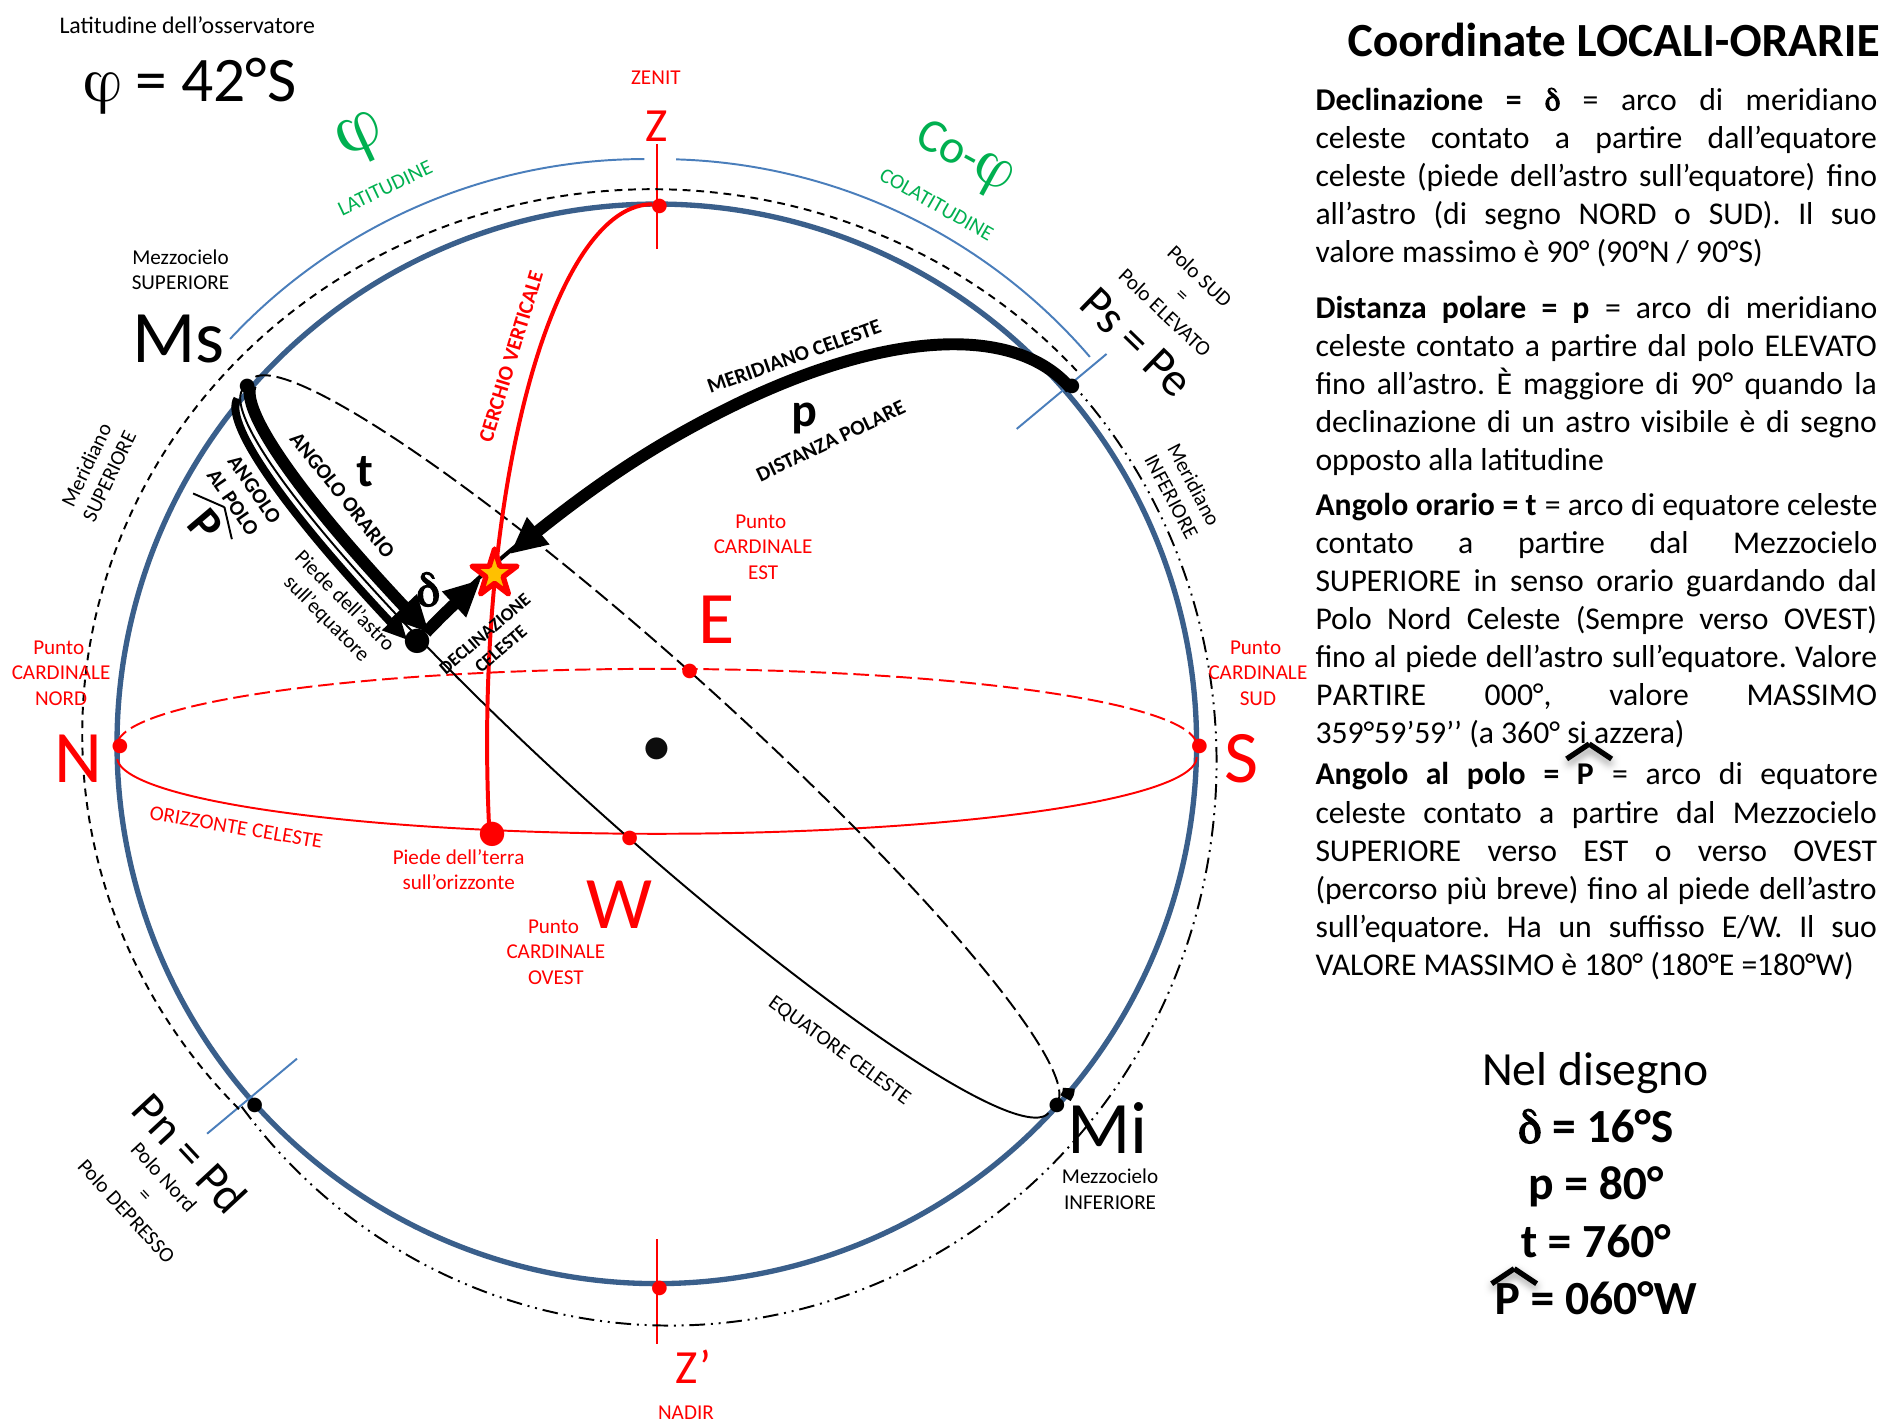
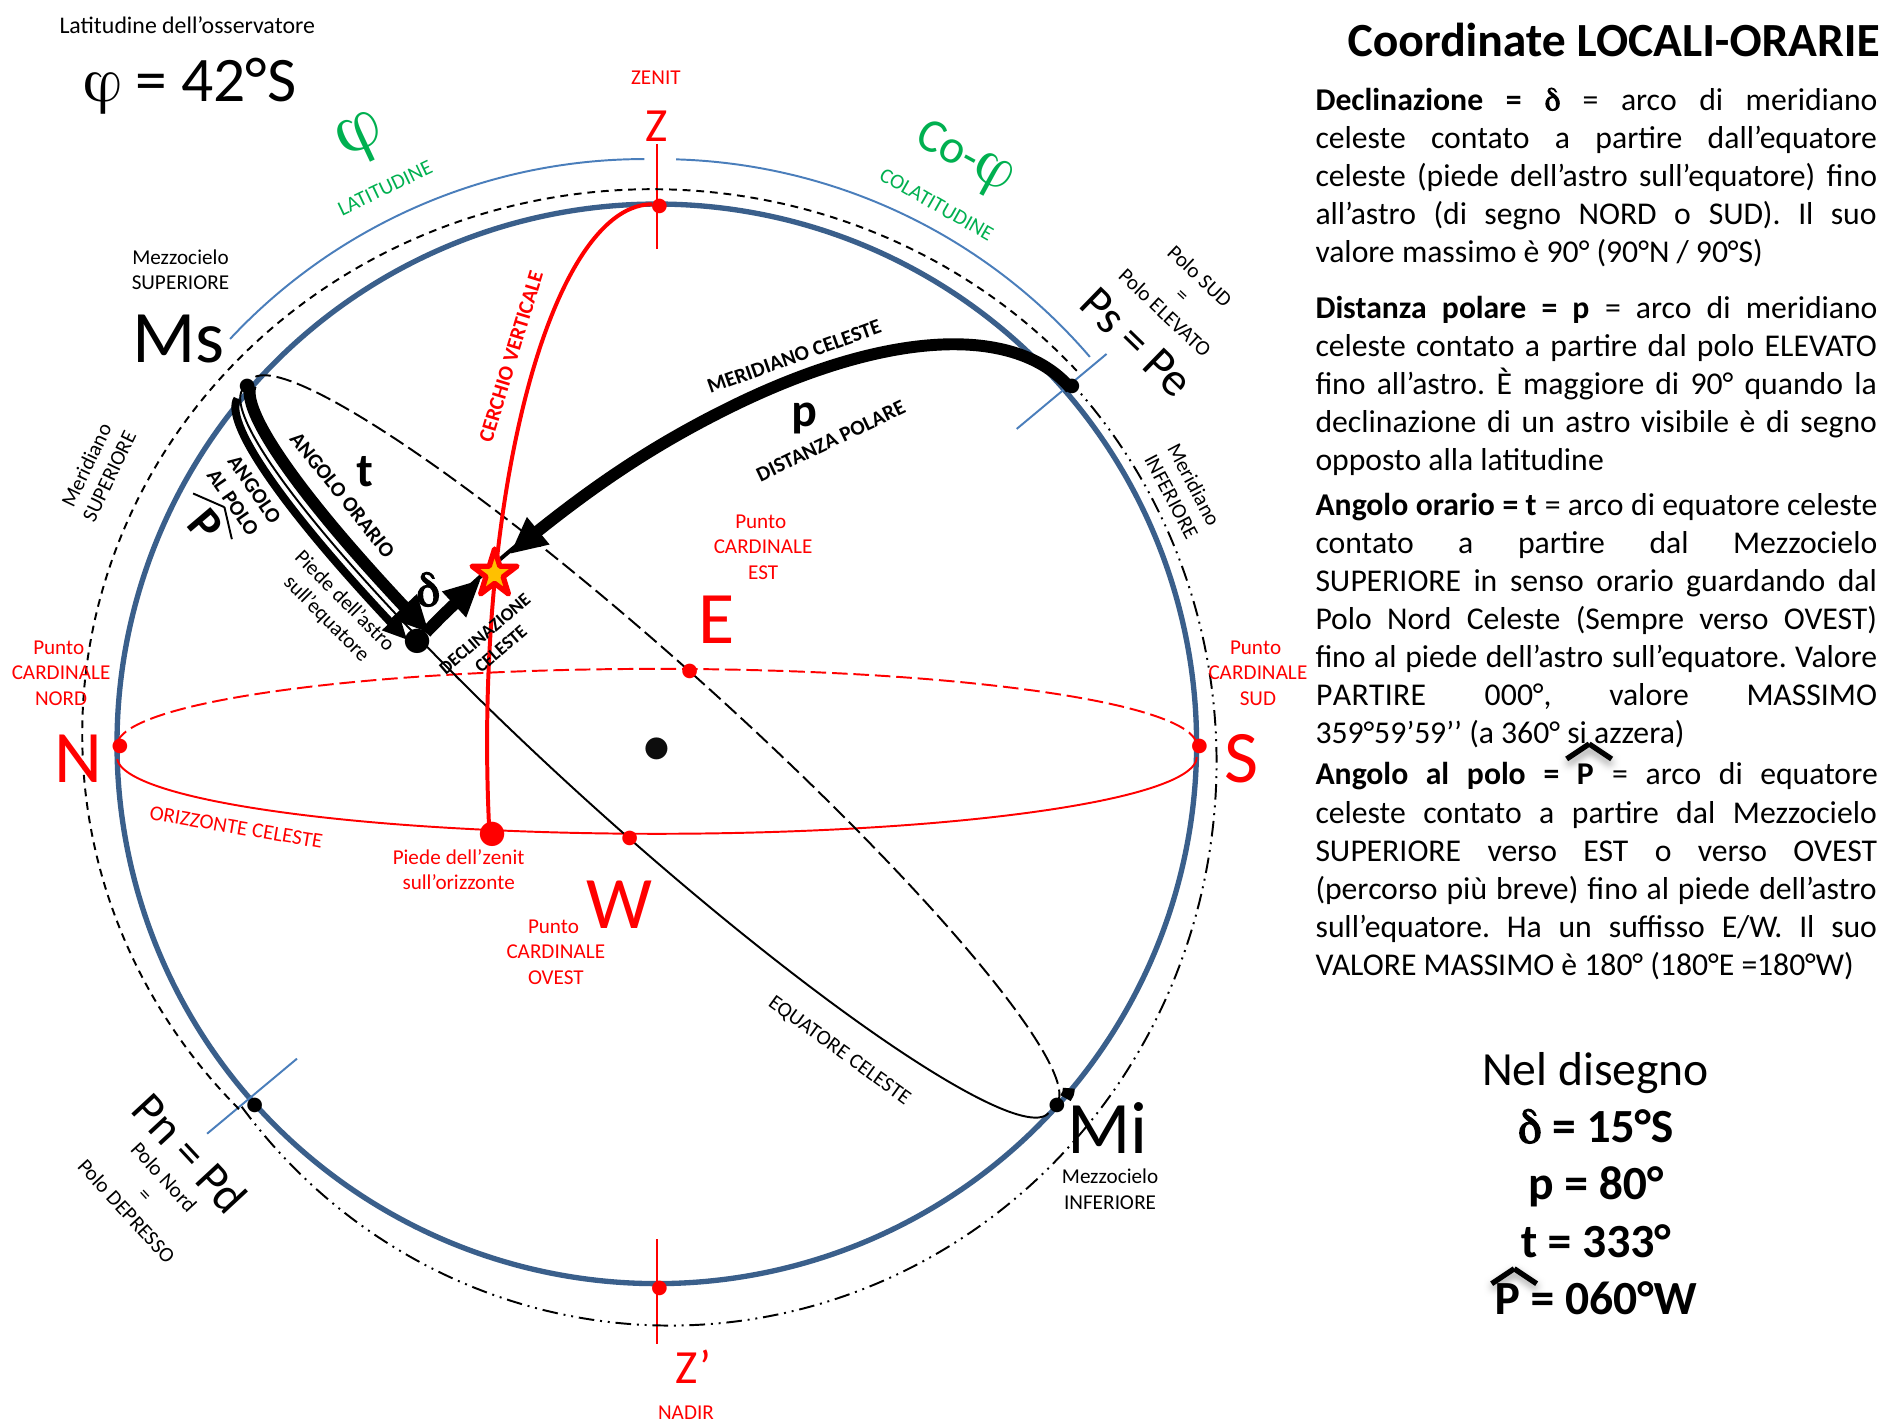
dell’terra: dell’terra -> dell’zenit
16°S: 16°S -> 15°S
760°: 760° -> 333°
